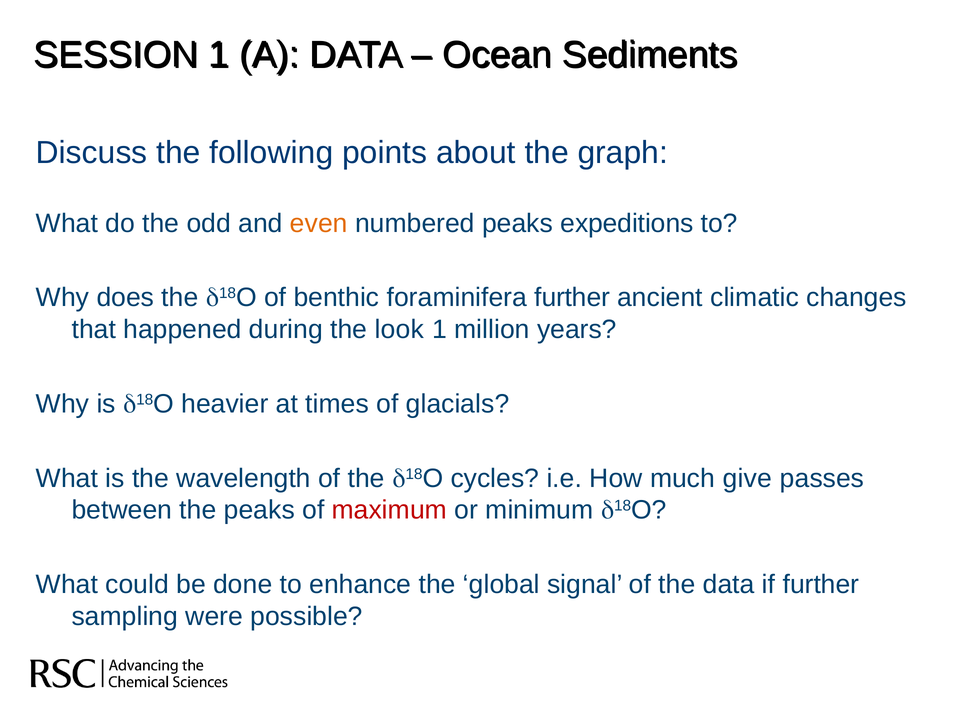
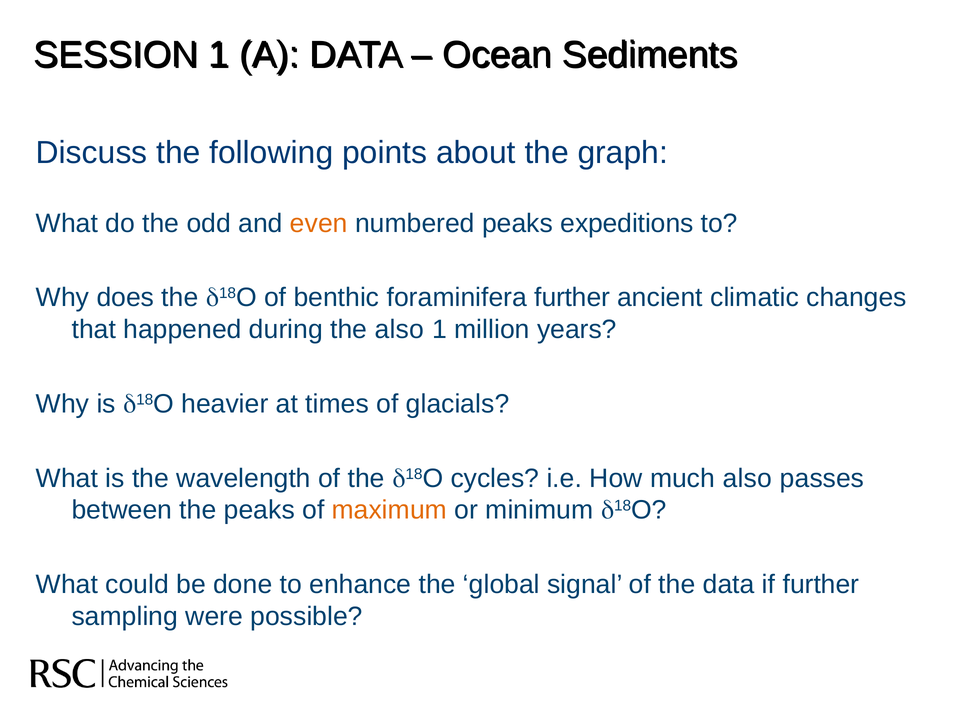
the look: look -> also
much give: give -> also
maximum colour: red -> orange
